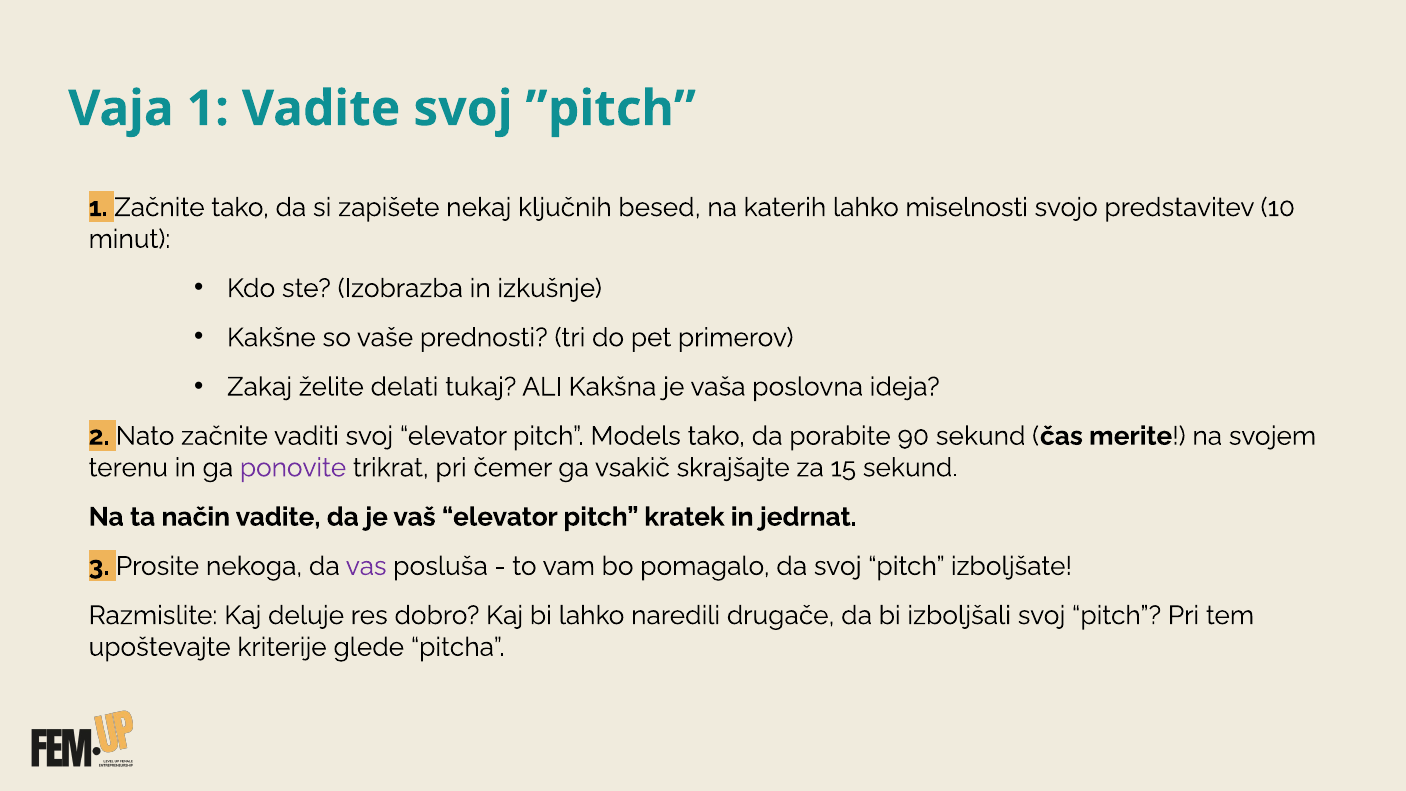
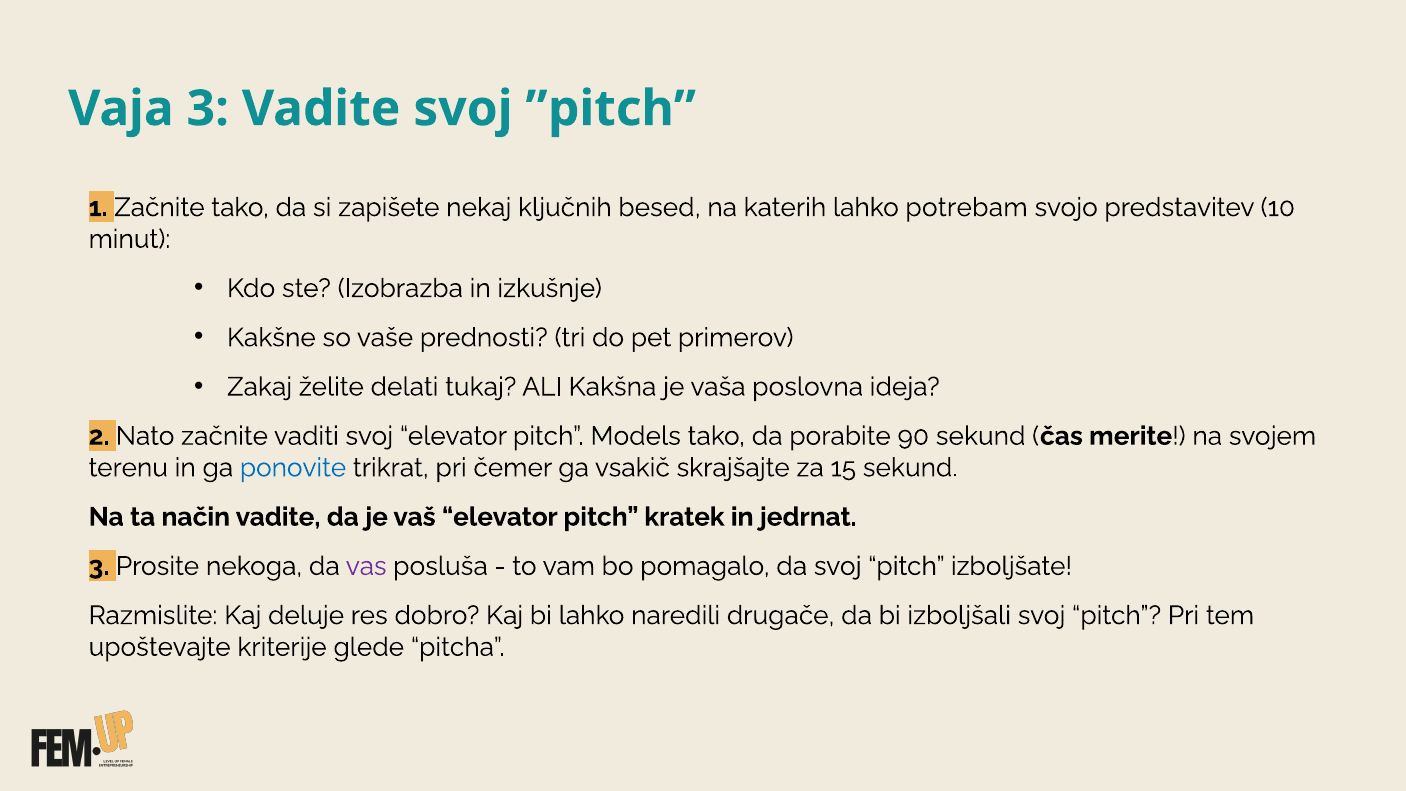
Vaja 1: 1 -> 3
miselnosti: miselnosti -> potrebam
ponovite colour: purple -> blue
